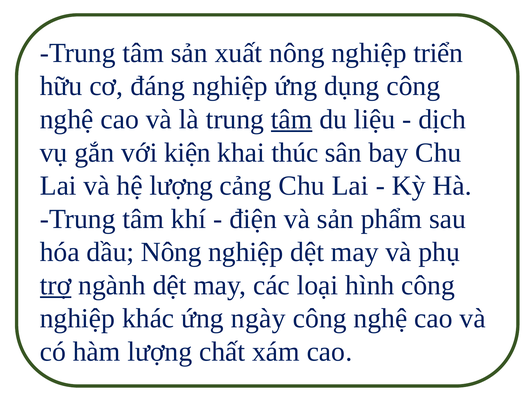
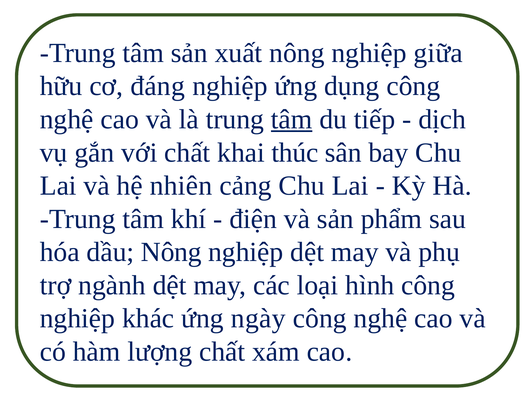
triển: triển -> giữa
liệu: liệu -> tiếp
với kiện: kiện -> chất
hệ lượng: lượng -> nhiên
trợ underline: present -> none
